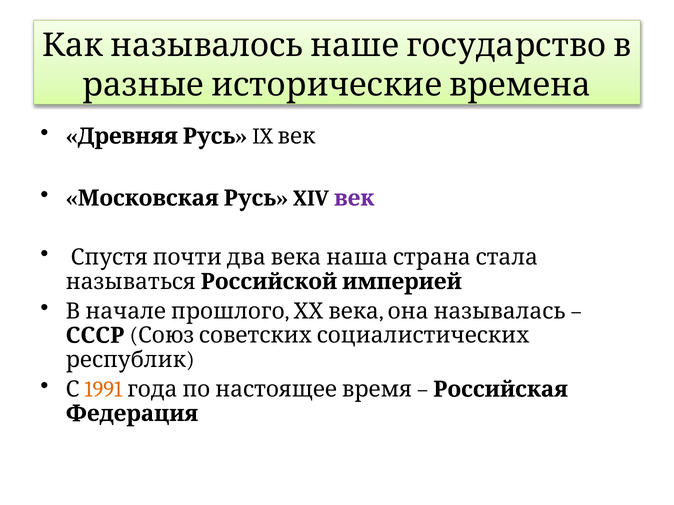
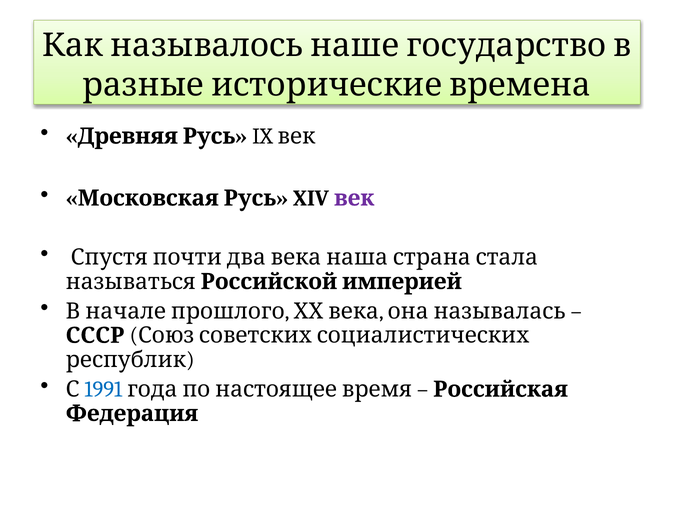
1991 colour: orange -> blue
